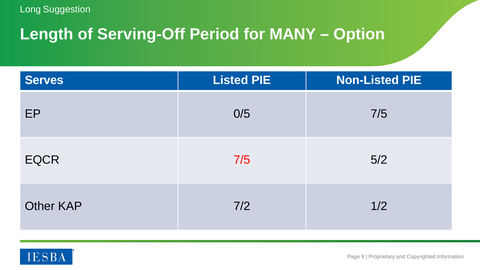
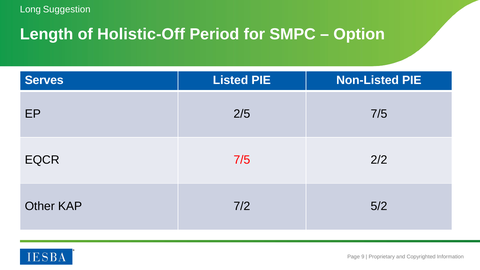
Serving-Off: Serving-Off -> Holistic-Off
MANY: MANY -> SMPC
0/5: 0/5 -> 2/5
5/2: 5/2 -> 2/2
1/2: 1/2 -> 5/2
